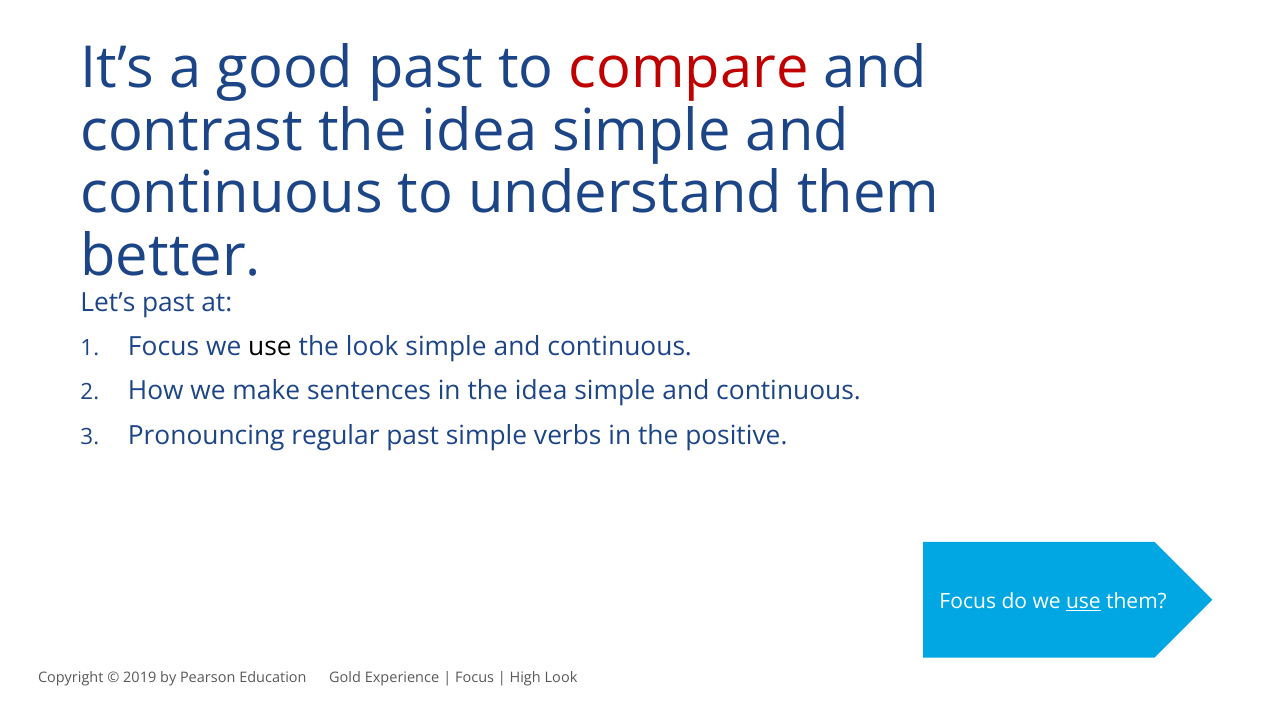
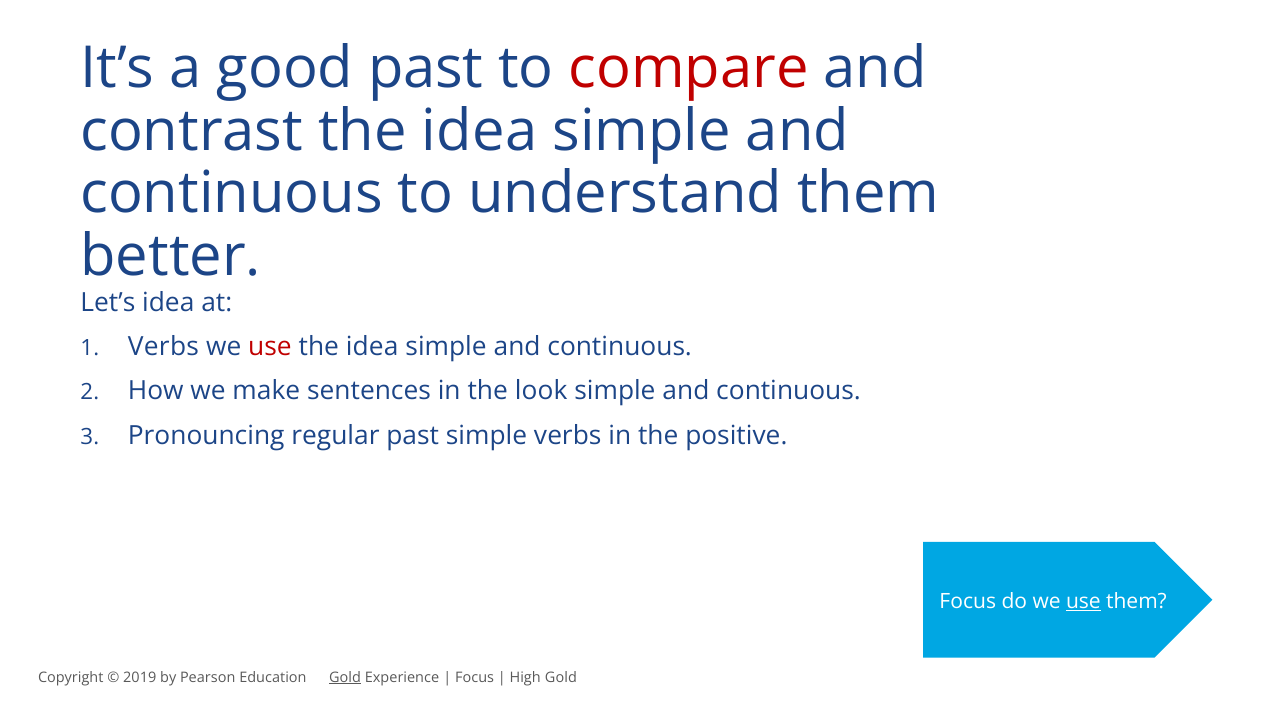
Let’s past: past -> idea
Focus at (164, 347): Focus -> Verbs
use at (270, 347) colour: black -> red
look at (372, 347): look -> idea
in the idea: idea -> look
Gold at (345, 678) underline: none -> present
High Look: Look -> Gold
